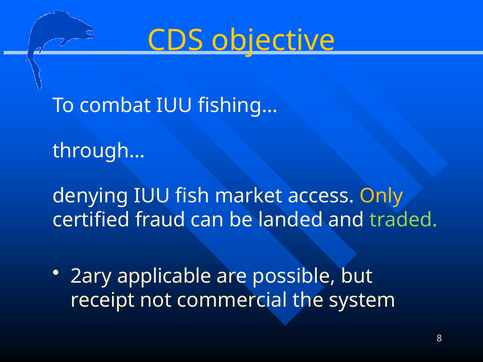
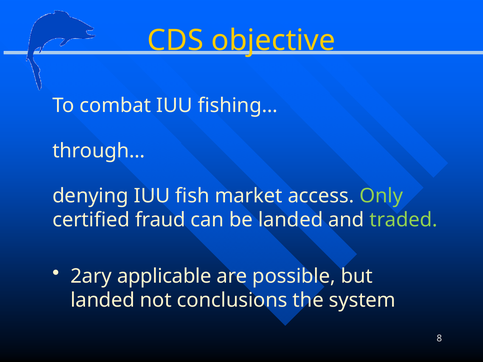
Only colour: yellow -> light green
receipt at (103, 301): receipt -> landed
commercial: commercial -> conclusions
